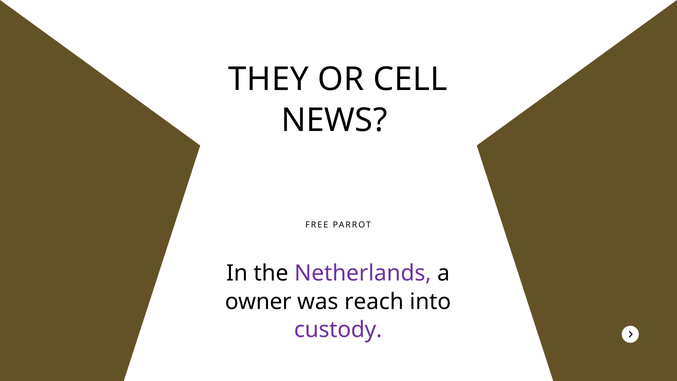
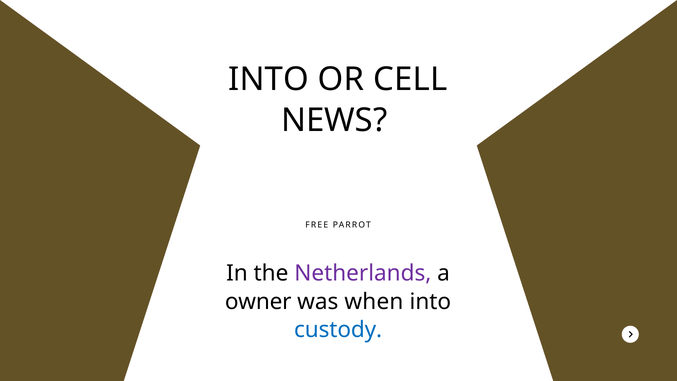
THEY at (269, 79): THEY -> INTO
reach: reach -> when
custody colour: purple -> blue
